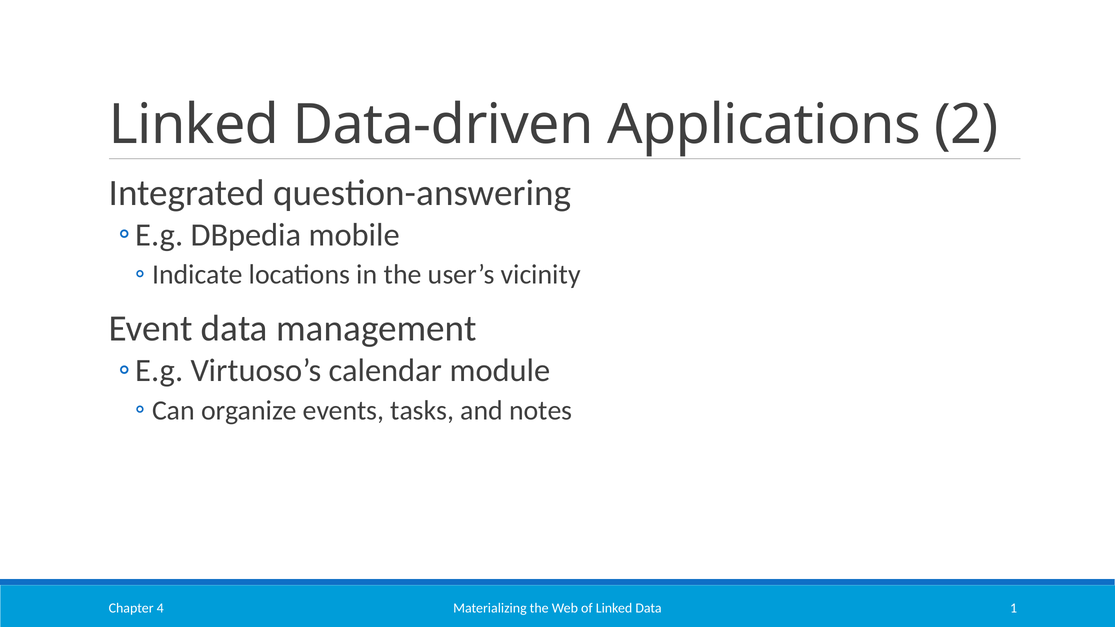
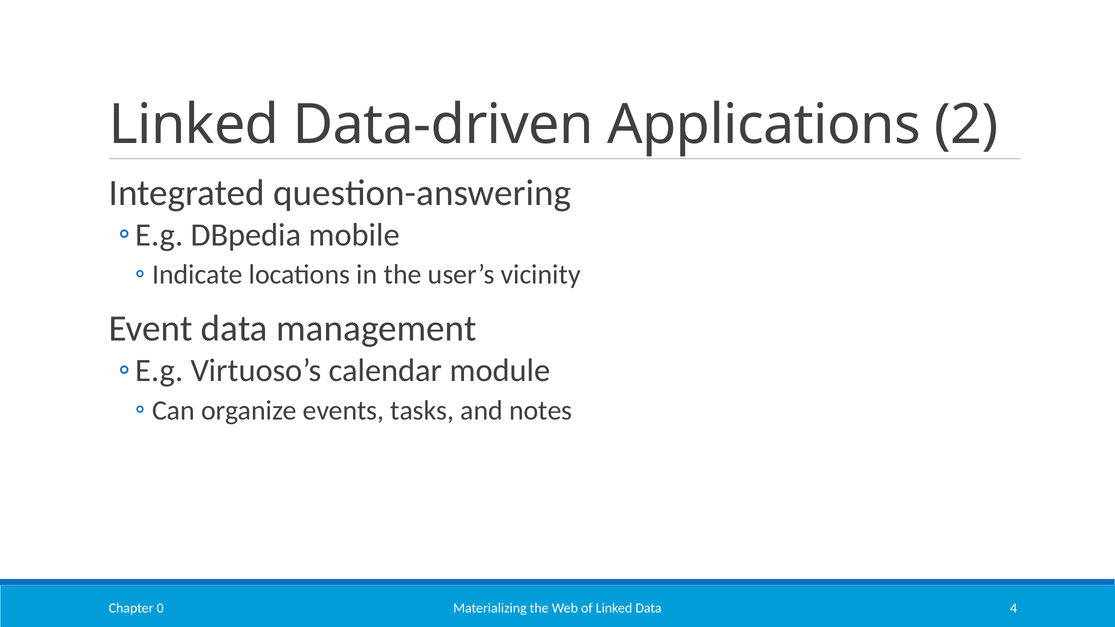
1: 1 -> 4
4: 4 -> 0
